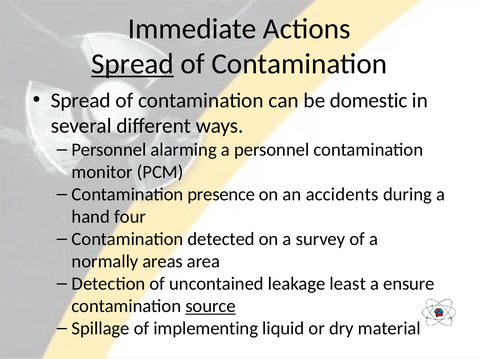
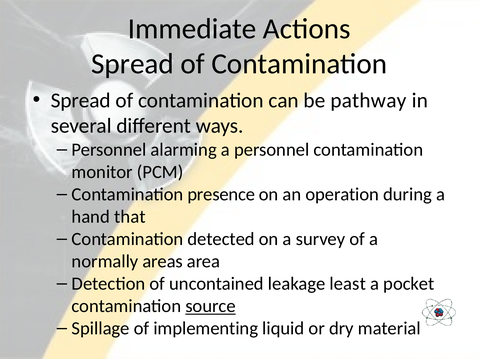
Spread at (133, 64) underline: present -> none
domestic: domestic -> pathway
accidents: accidents -> operation
four: four -> that
ensure: ensure -> pocket
